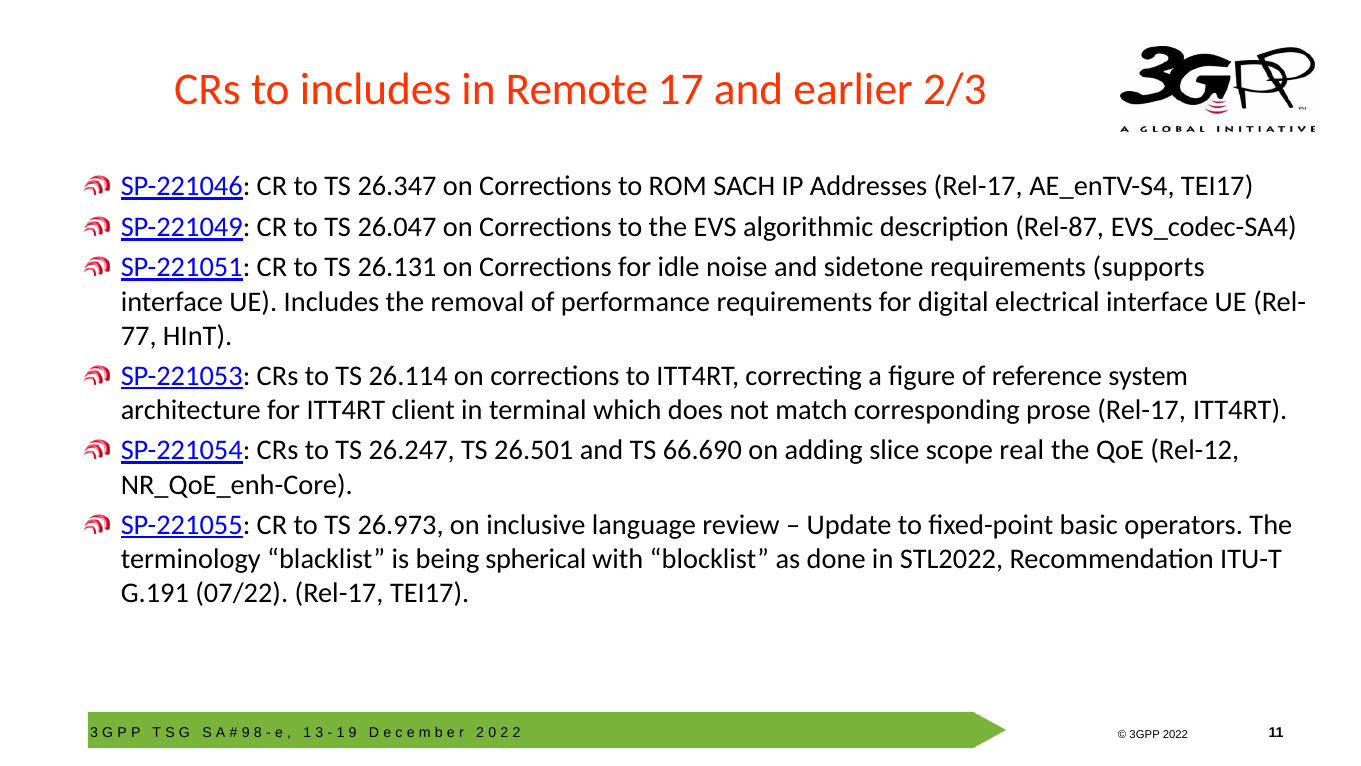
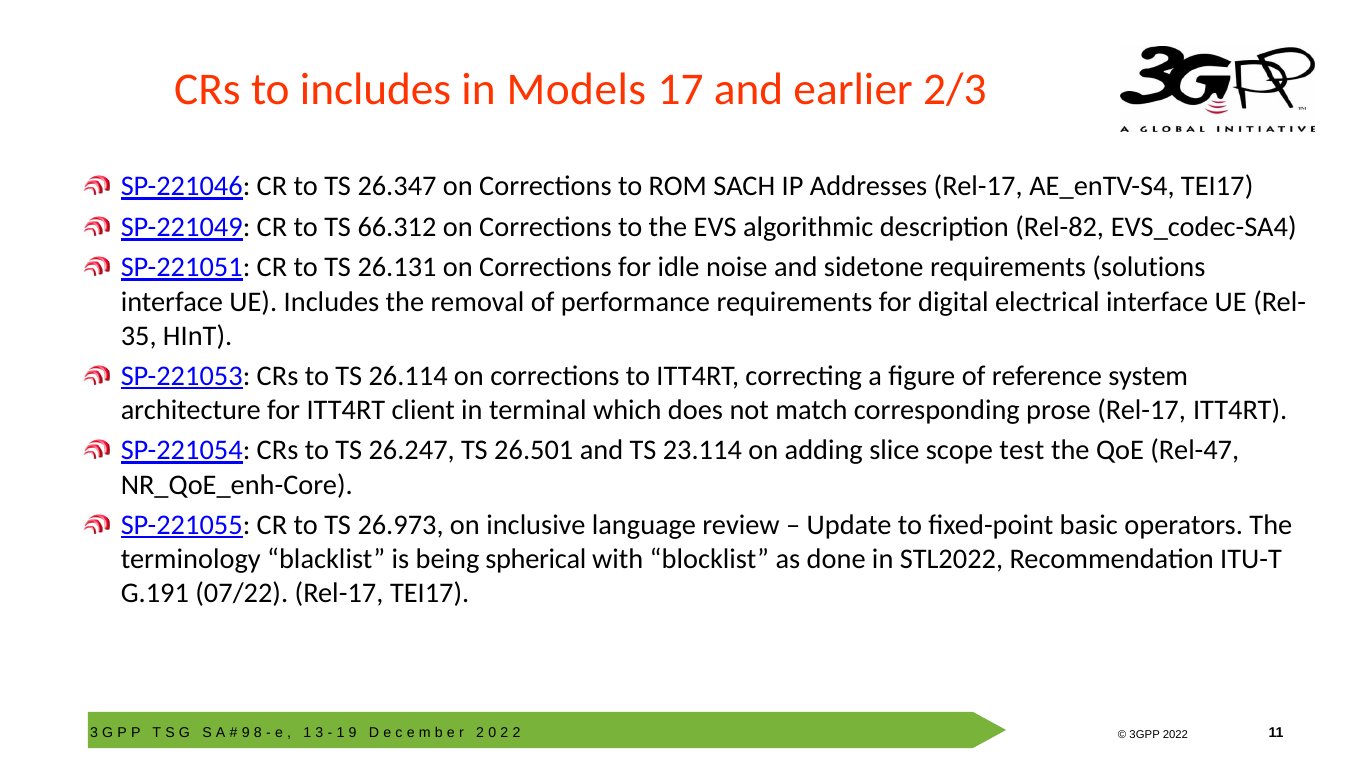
Remote: Remote -> Models
26.047: 26.047 -> 66.312
Rel-87: Rel-87 -> Rel-82
supports: supports -> solutions
77: 77 -> 35
66.690: 66.690 -> 23.114
real: real -> test
Rel-12: Rel-12 -> Rel-47
